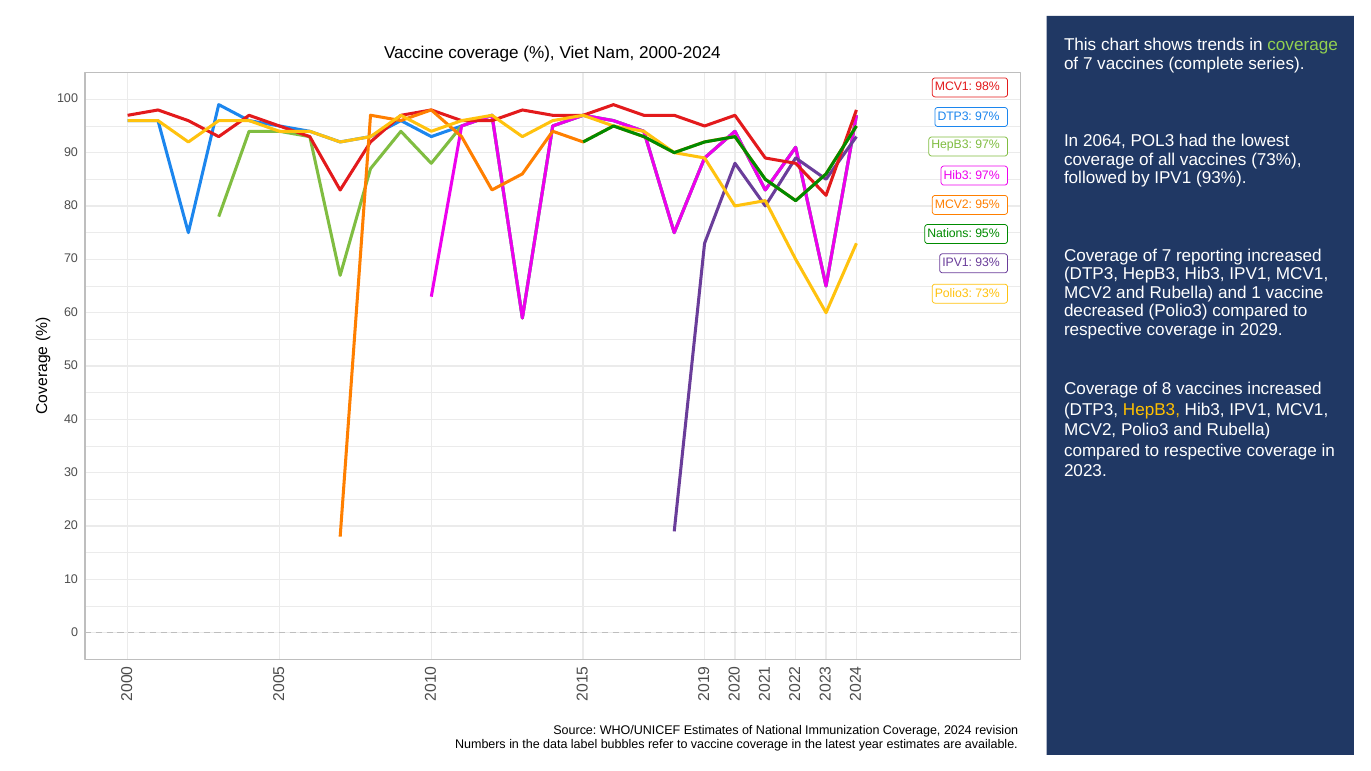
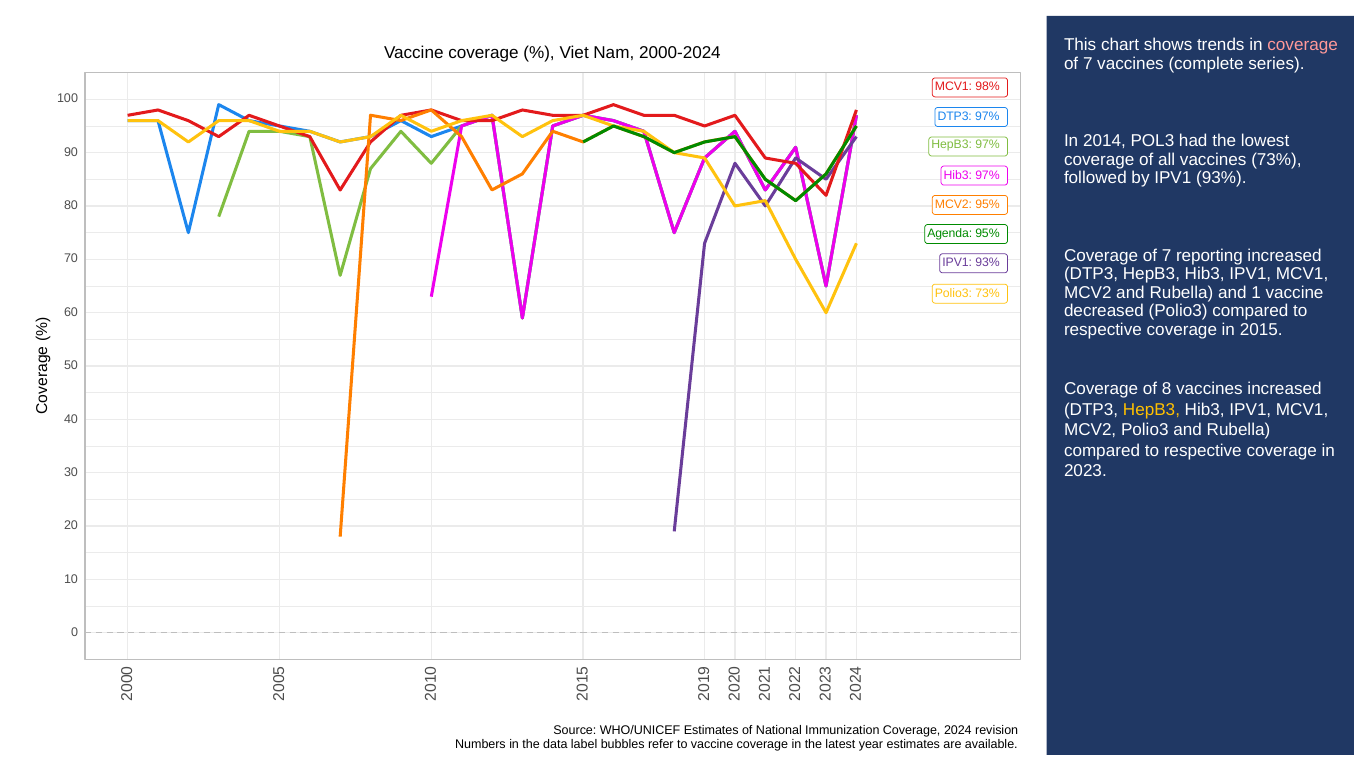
coverage at (1303, 45) colour: light green -> pink
2064: 2064 -> 2014
Nations: Nations -> Agenda
2029: 2029 -> 2015
